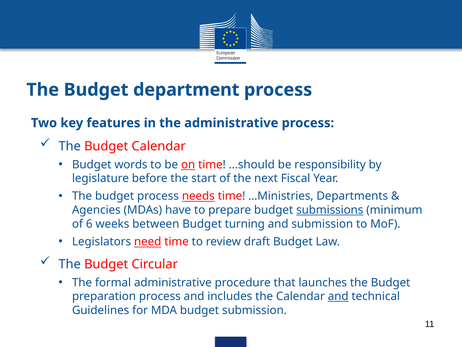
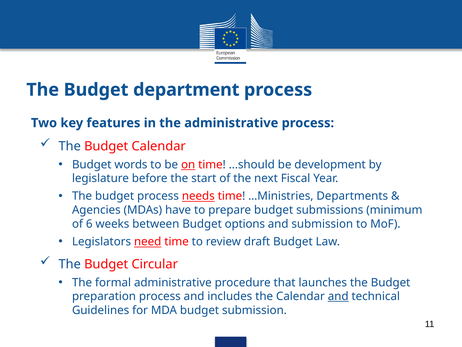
responsibility: responsibility -> development
submissions underline: present -> none
turning: turning -> options
